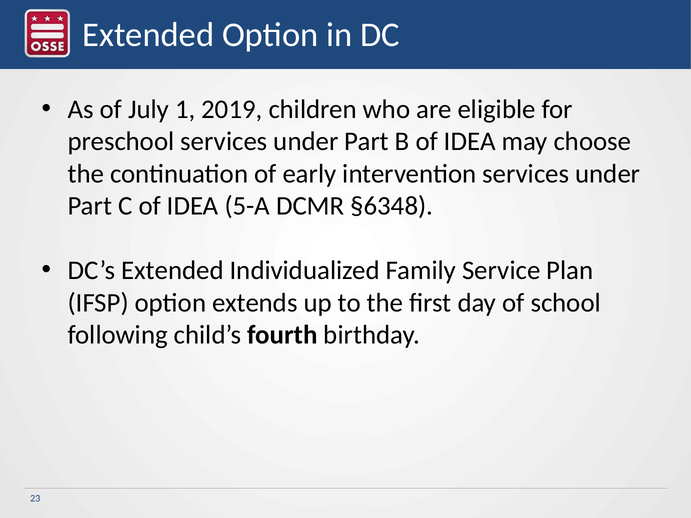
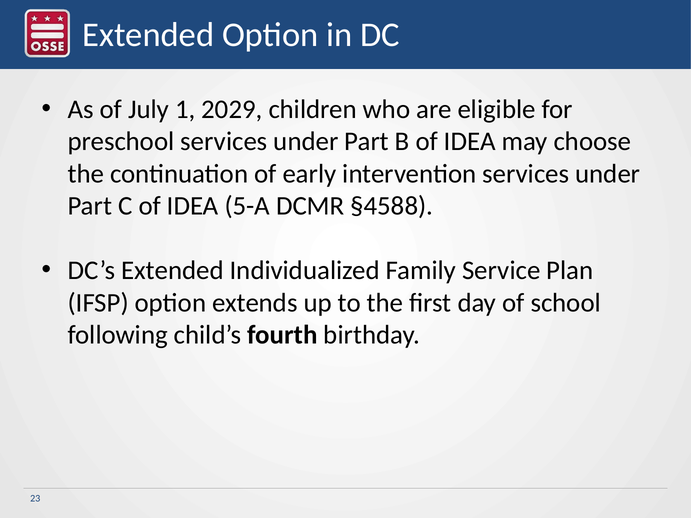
2019: 2019 -> 2029
§6348: §6348 -> §4588
